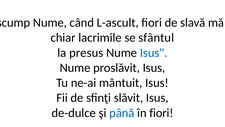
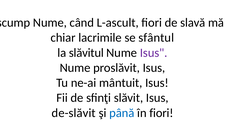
presus: presus -> slăvitul
Isus at (154, 53) colour: blue -> purple
de-dulce: de-dulce -> de-slăvit
